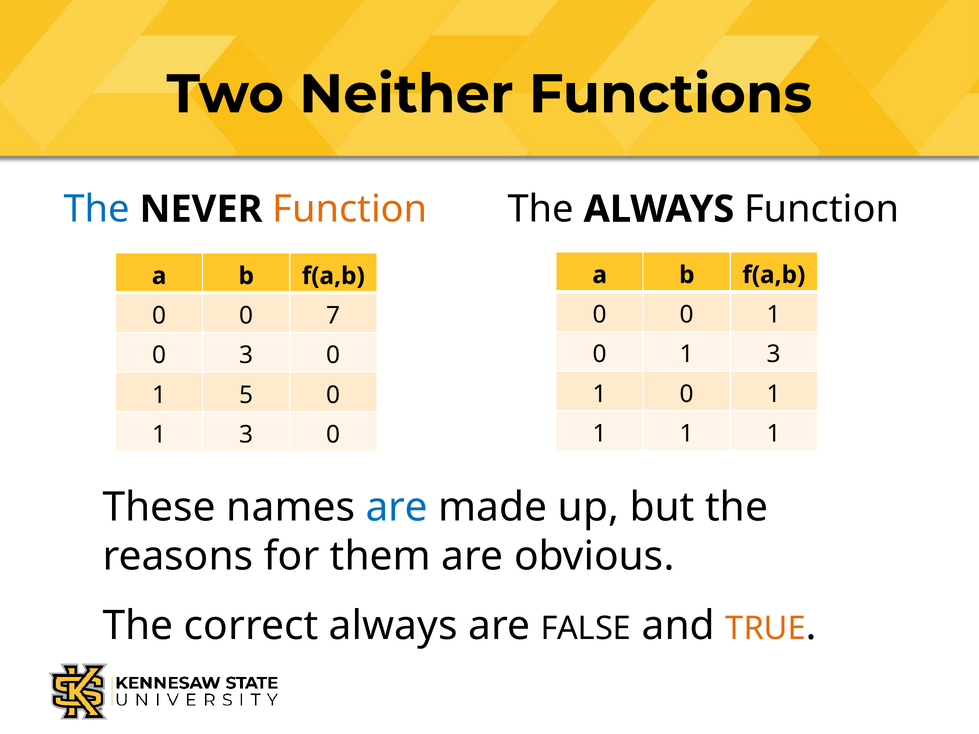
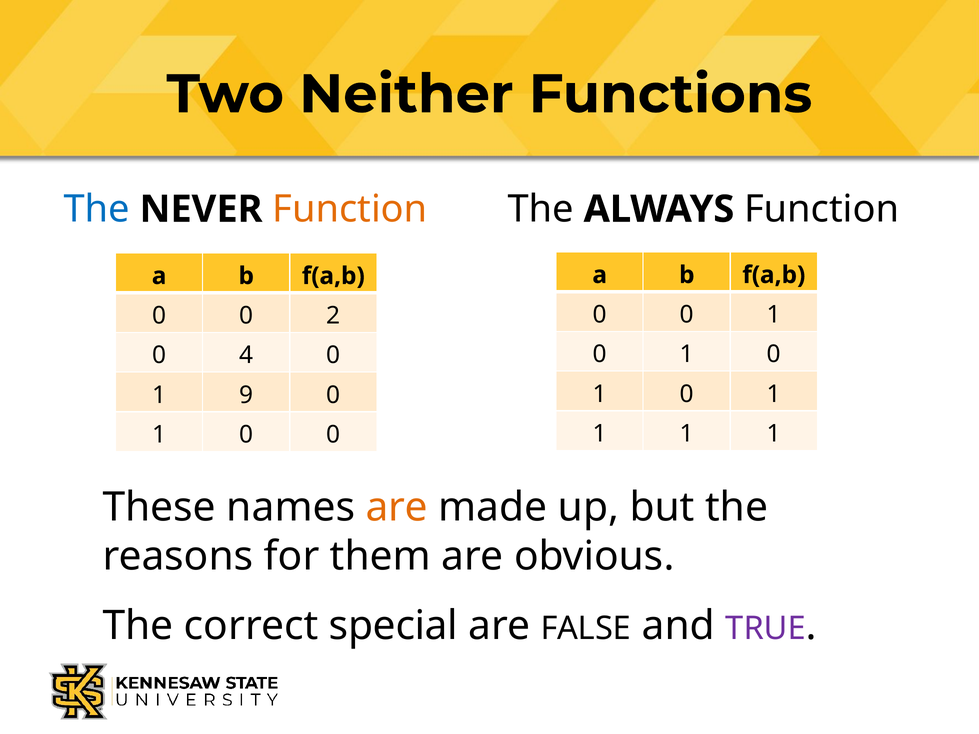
7: 7 -> 2
3 at (774, 354): 3 -> 0
0 3: 3 -> 4
5: 5 -> 9
3 at (246, 435): 3 -> 0
are at (397, 508) colour: blue -> orange
correct always: always -> special
TRUE colour: orange -> purple
